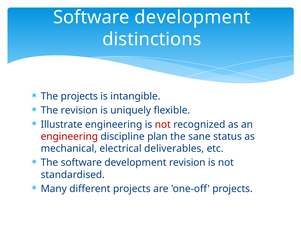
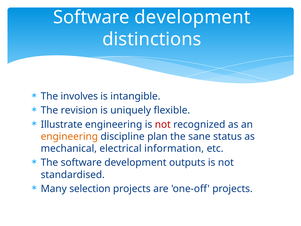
The projects: projects -> involves
engineering at (69, 136) colour: red -> orange
deliverables: deliverables -> information
development revision: revision -> outputs
different: different -> selection
